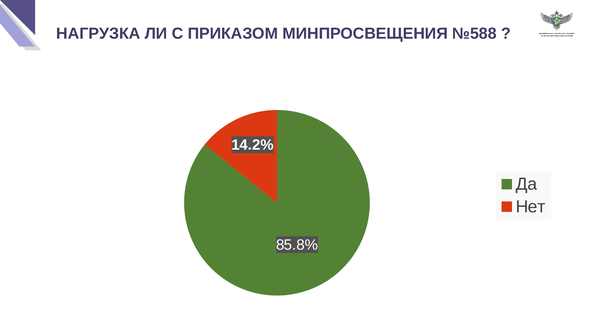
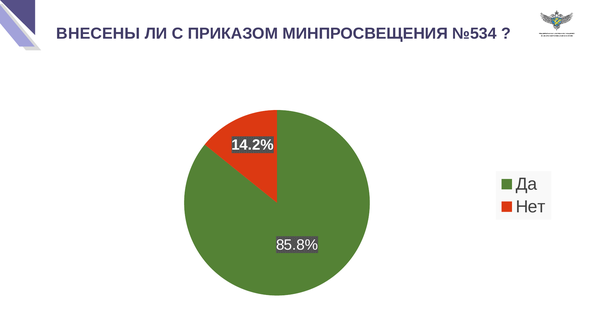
НАГРУЗКА: НАГРУЗКА -> ВНЕСЕНЫ
№588: №588 -> №534
